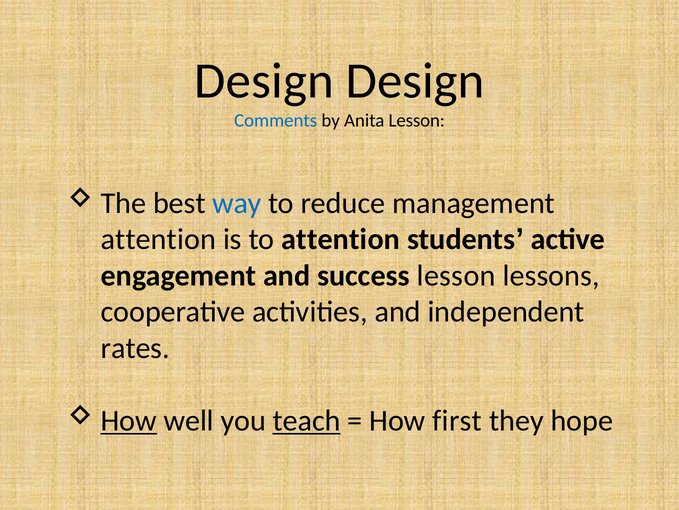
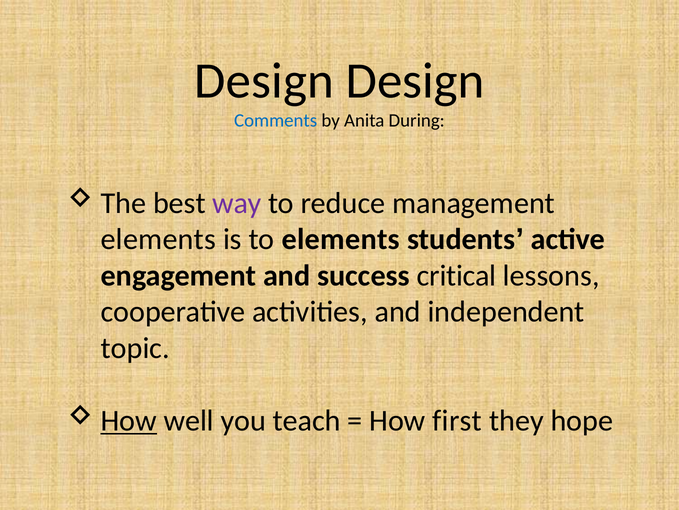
Anita Lesson: Lesson -> During
way colour: blue -> purple
attention at (158, 239): attention -> elements
to attention: attention -> elements
success lesson: lesson -> critical
rates: rates -> topic
teach underline: present -> none
